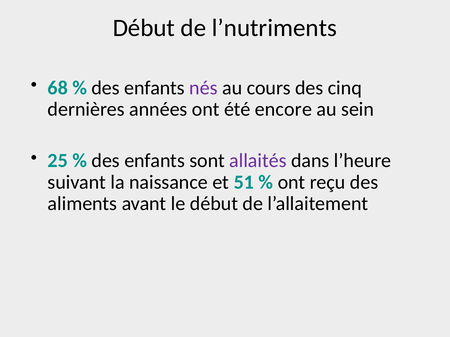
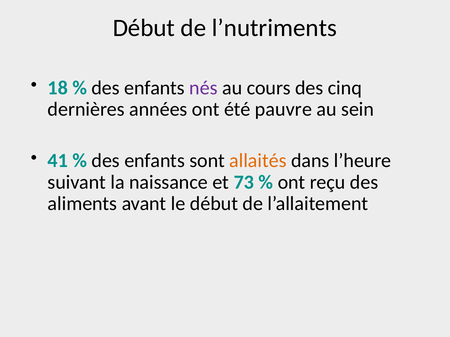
68: 68 -> 18
encore: encore -> pauvre
25: 25 -> 41
allaités colour: purple -> orange
51: 51 -> 73
